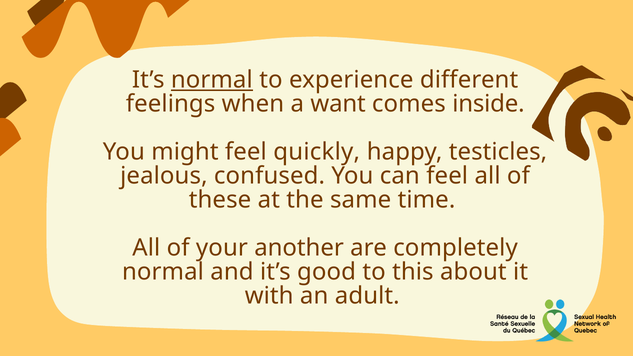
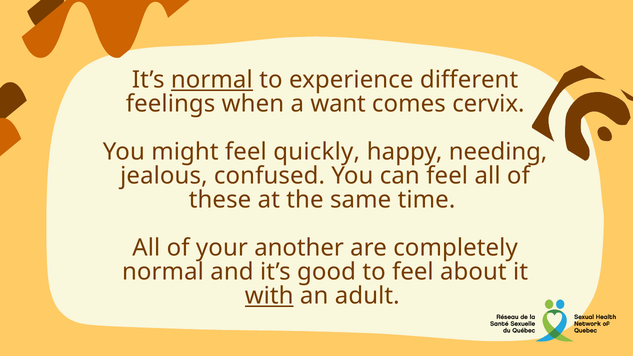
inside: inside -> cervix
testicles: testicles -> needing
to this: this -> feel
with underline: none -> present
